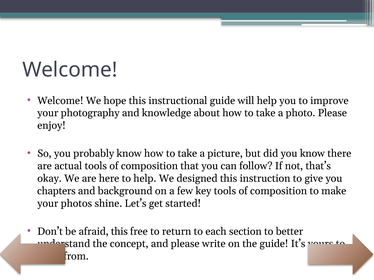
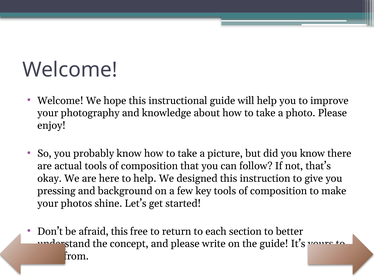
chapters: chapters -> pressing
